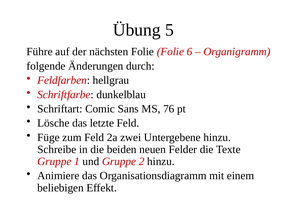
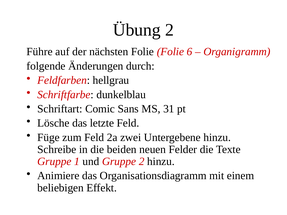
Übung 5: 5 -> 2
76: 76 -> 31
